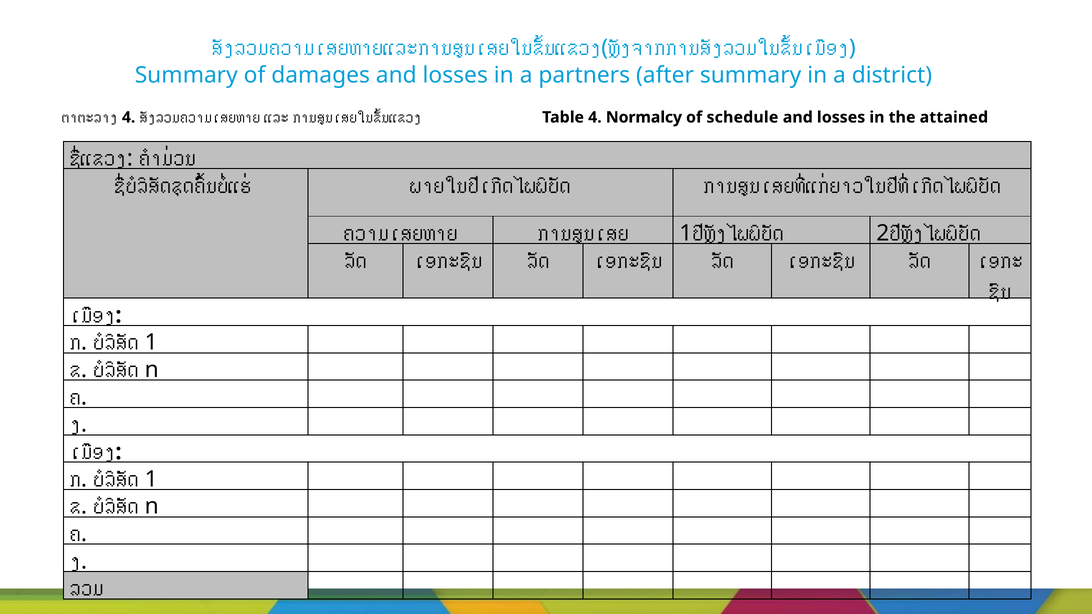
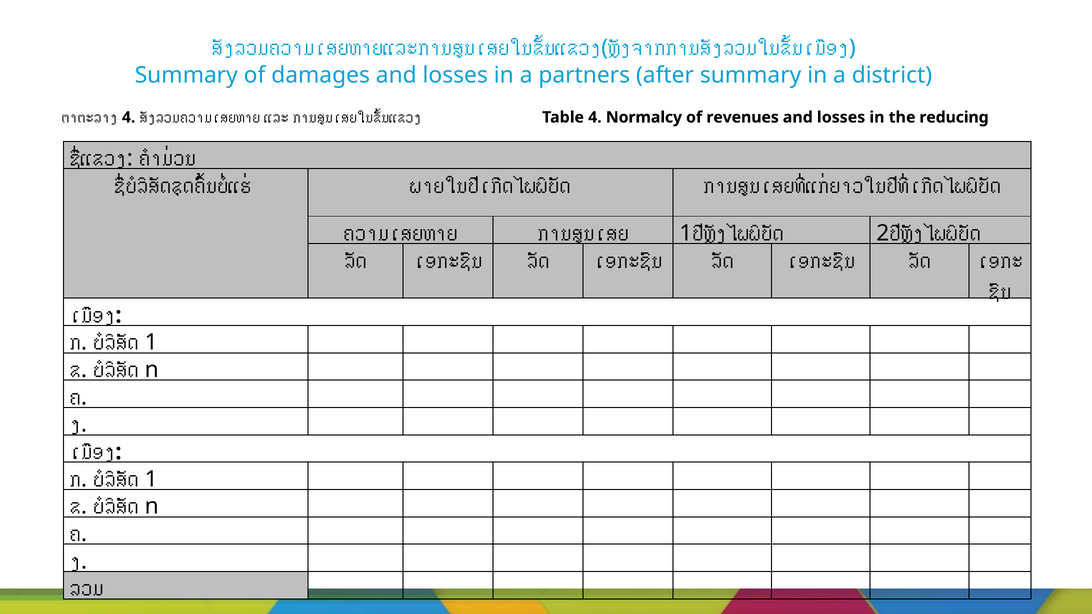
schedule: schedule -> revenues
attained: attained -> reducing
